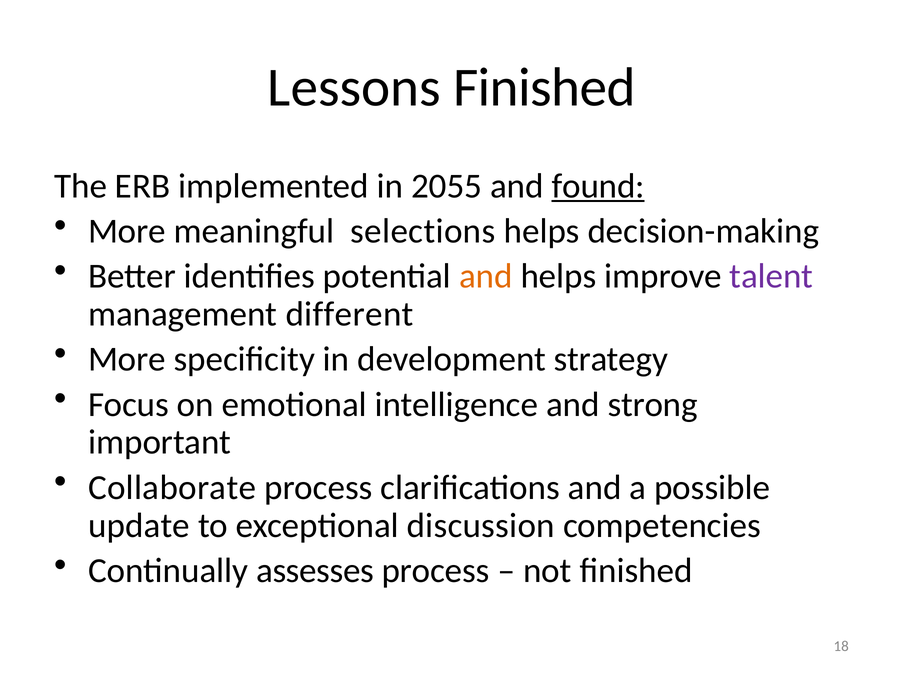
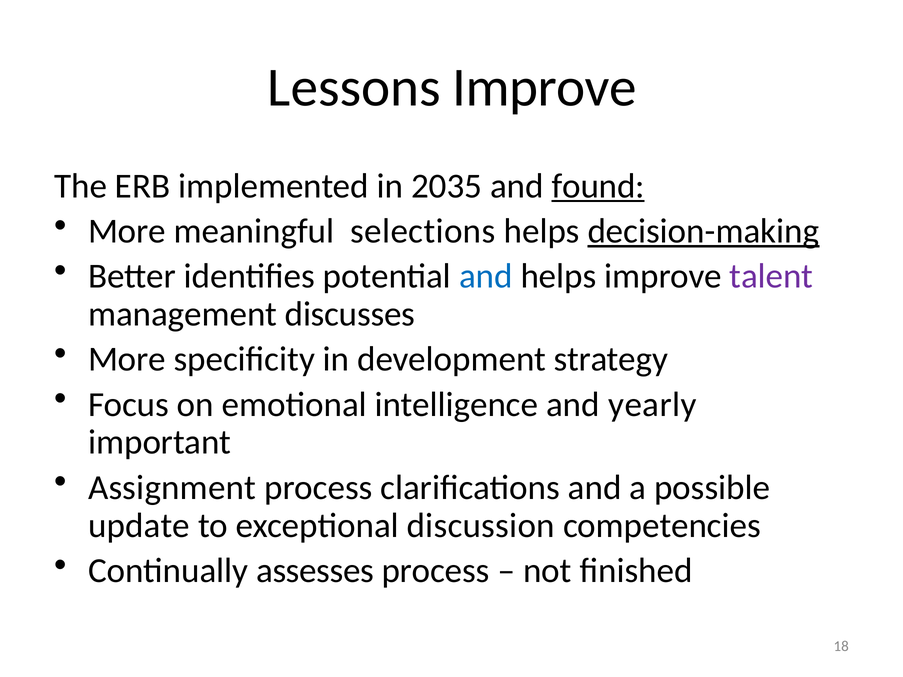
Lessons Finished: Finished -> Improve
2055: 2055 -> 2035
decision-making underline: none -> present
and at (486, 276) colour: orange -> blue
different: different -> discusses
strong: strong -> yearly
Collaborate: Collaborate -> Assignment
